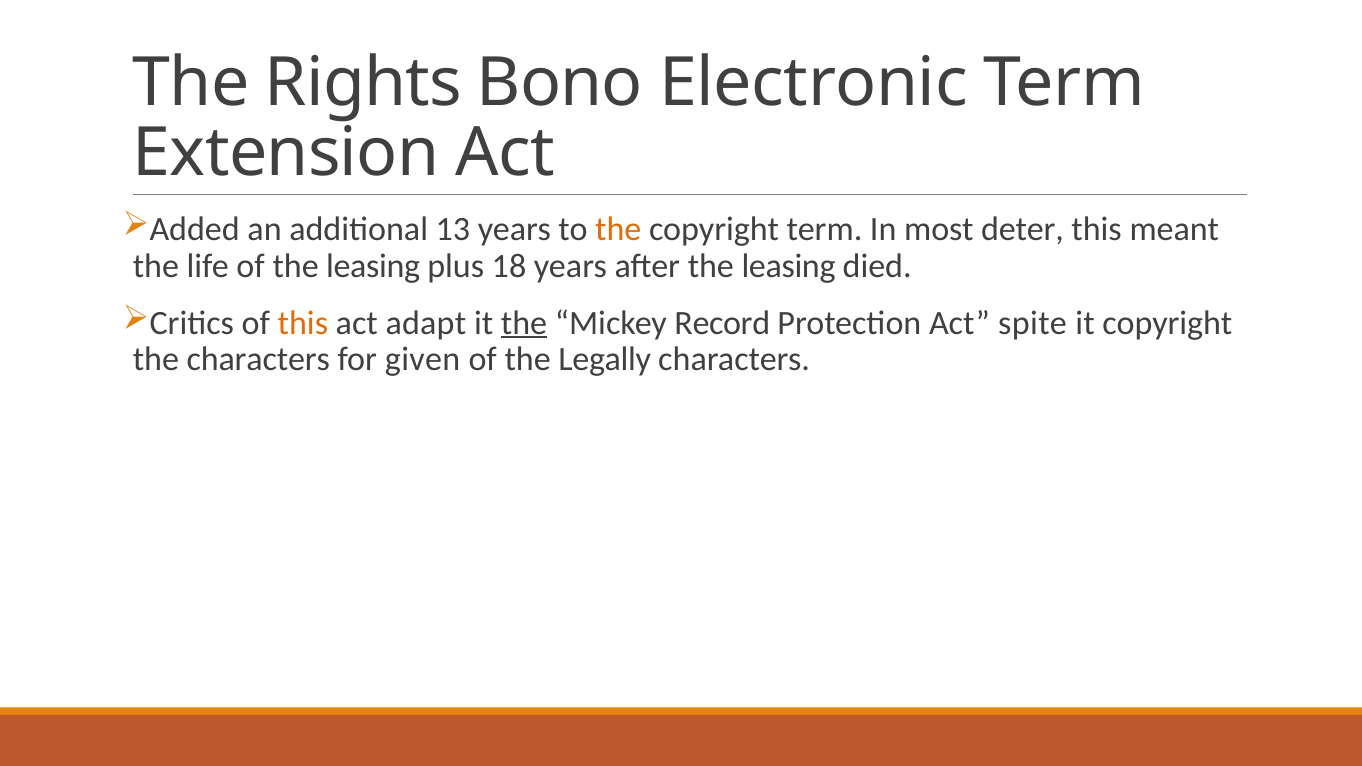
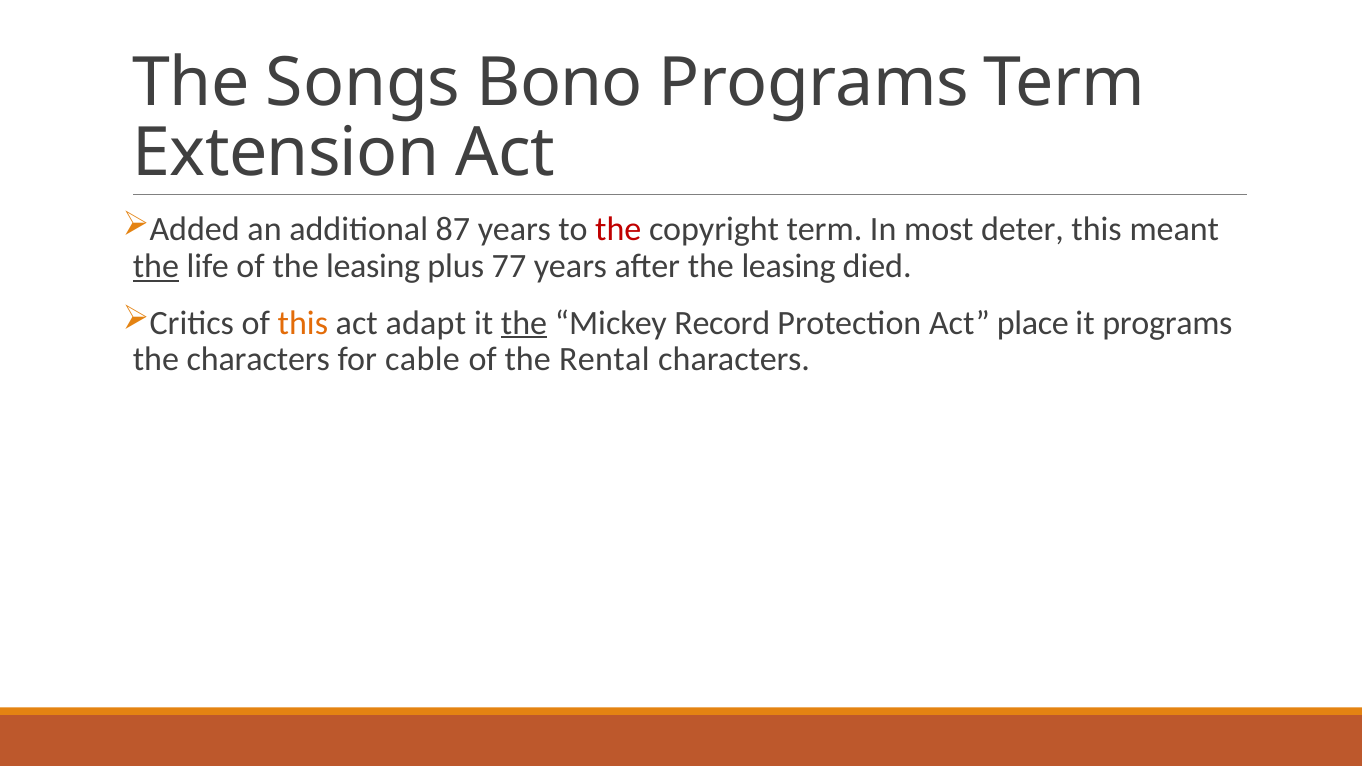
Rights: Rights -> Songs
Bono Electronic: Electronic -> Programs
13: 13 -> 87
the at (618, 229) colour: orange -> red
the at (156, 266) underline: none -> present
18: 18 -> 77
spite: spite -> place
it copyright: copyright -> programs
given: given -> cable
Legally: Legally -> Rental
